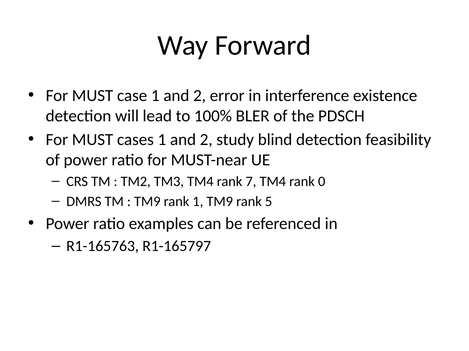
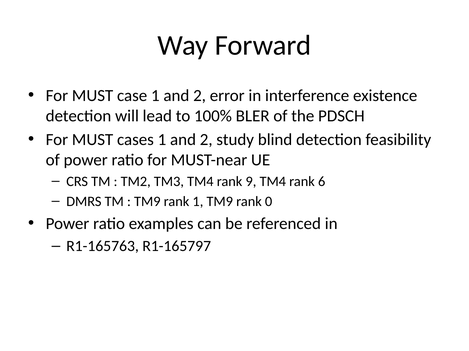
7: 7 -> 9
0: 0 -> 6
5: 5 -> 0
